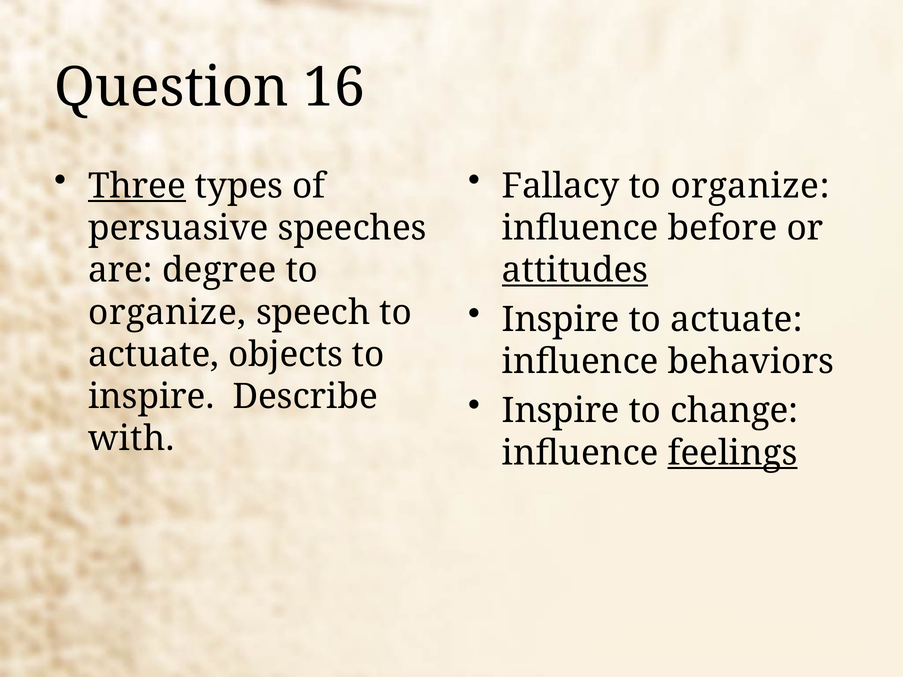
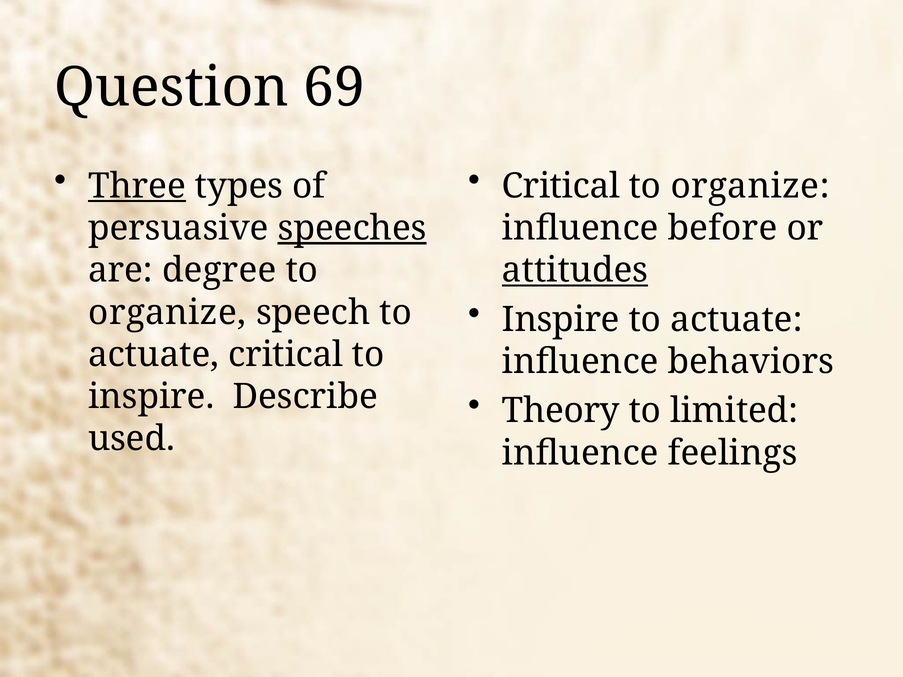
16: 16 -> 69
Fallacy at (561, 186): Fallacy -> Critical
speeches underline: none -> present
actuate objects: objects -> critical
Inspire at (561, 411): Inspire -> Theory
change: change -> limited
with: with -> used
feelings underline: present -> none
